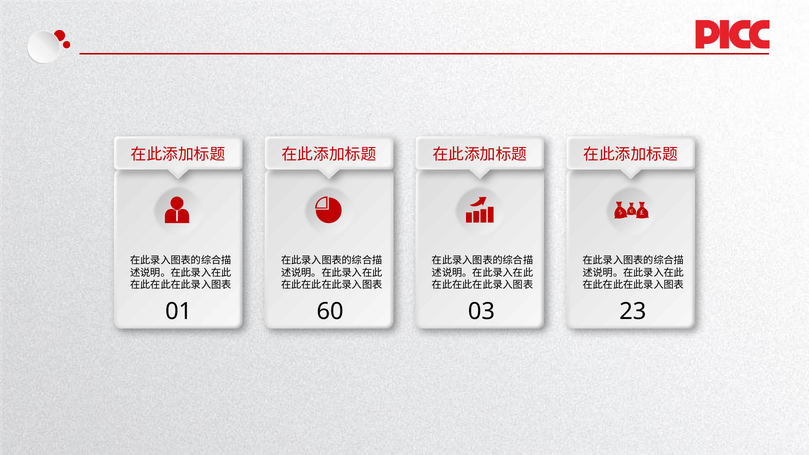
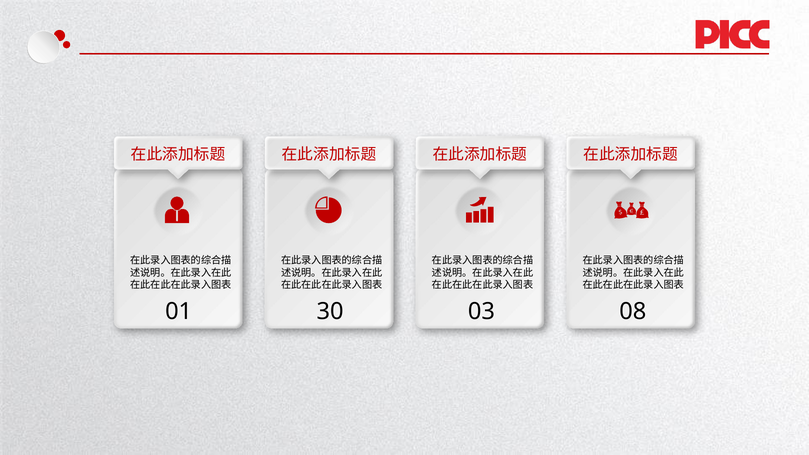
60: 60 -> 30
23: 23 -> 08
